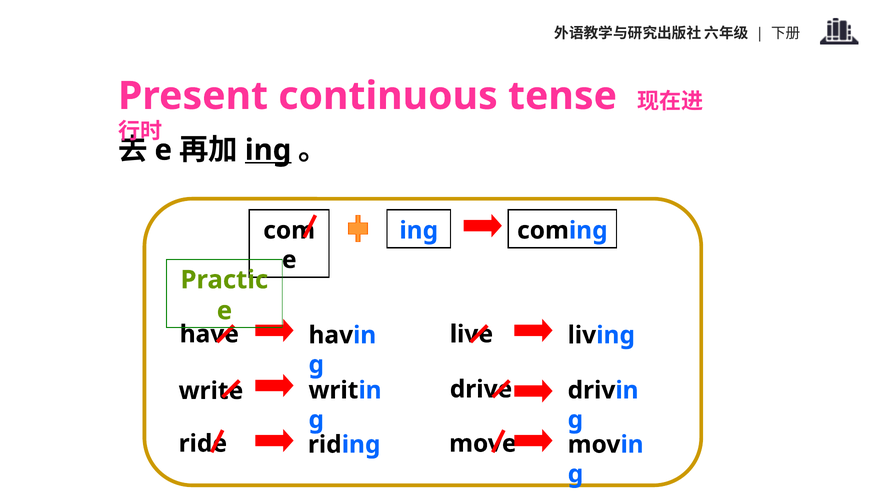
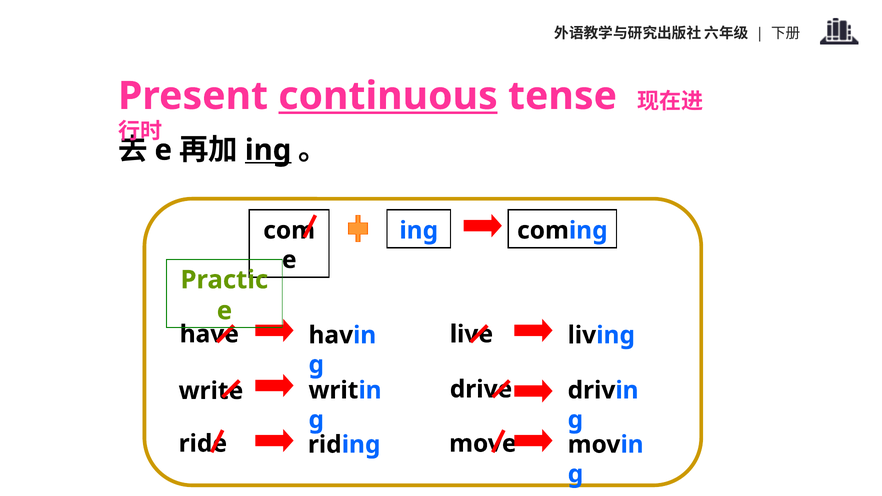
continuous underline: none -> present
